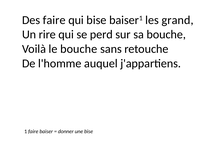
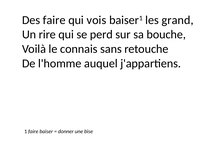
qui bise: bise -> vois
le bouche: bouche -> connais
